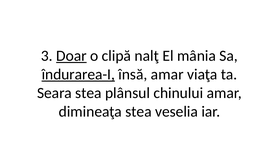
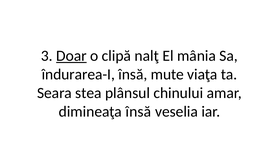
îndurarea-I underline: present -> none
însă amar: amar -> mute
dimineaţa stea: stea -> însă
